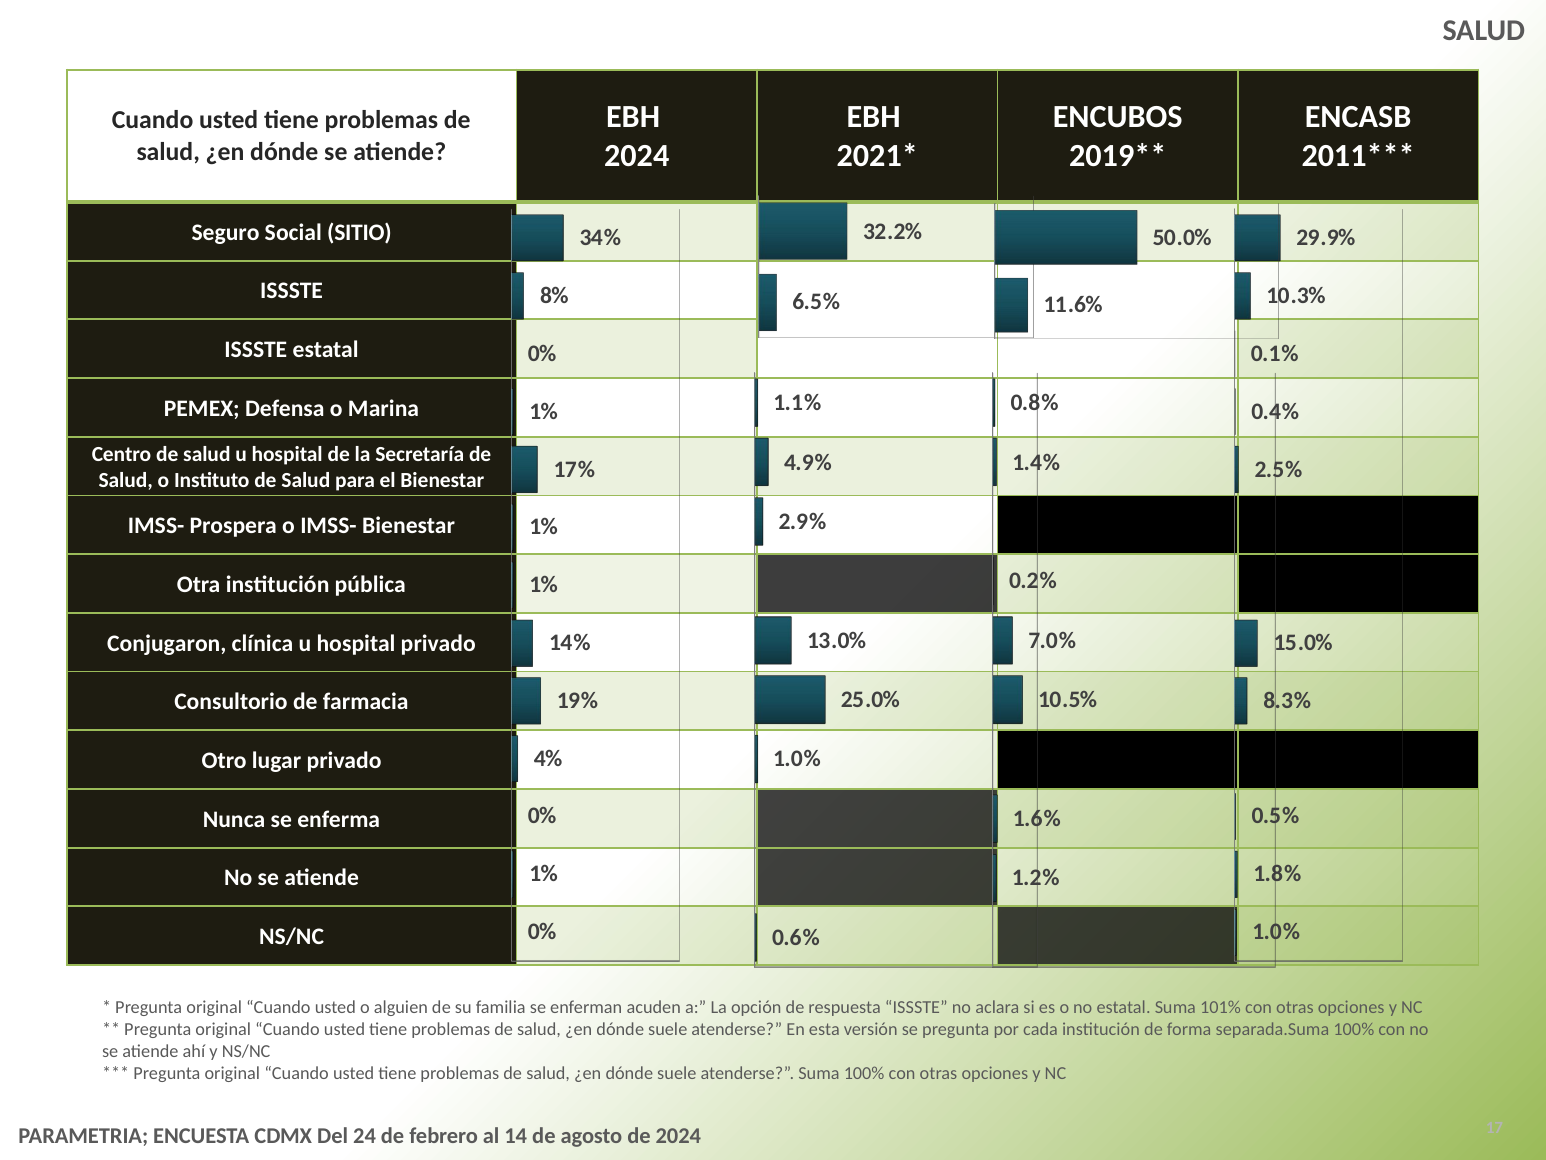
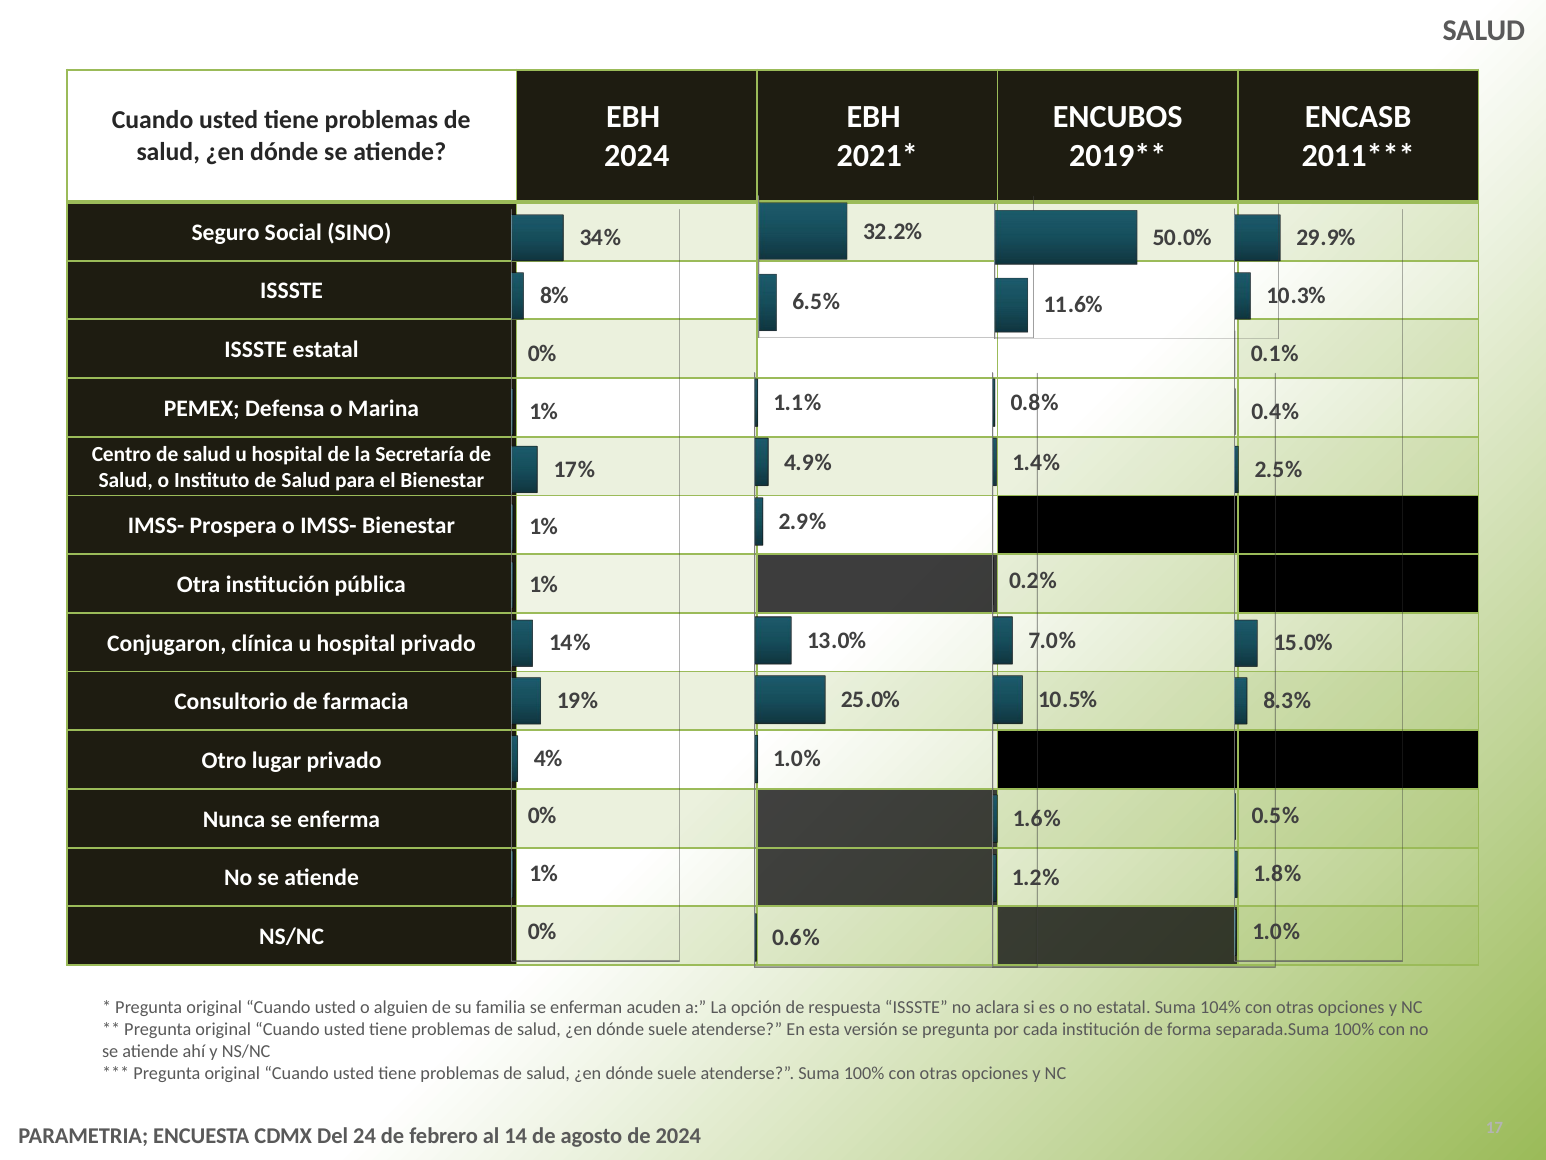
SITIO: SITIO -> SINO
101%: 101% -> 104%
